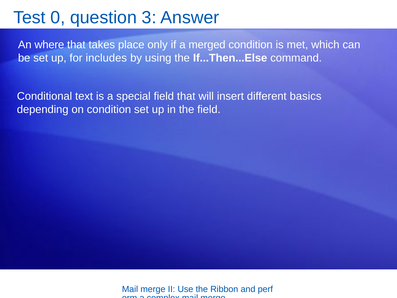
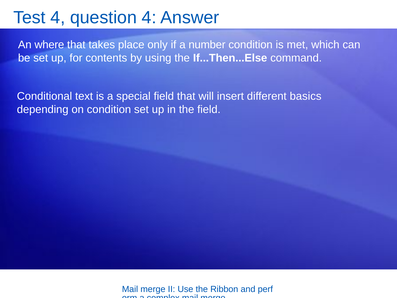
Test 0: 0 -> 4
question 3: 3 -> 4
merged: merged -> number
includes: includes -> contents
